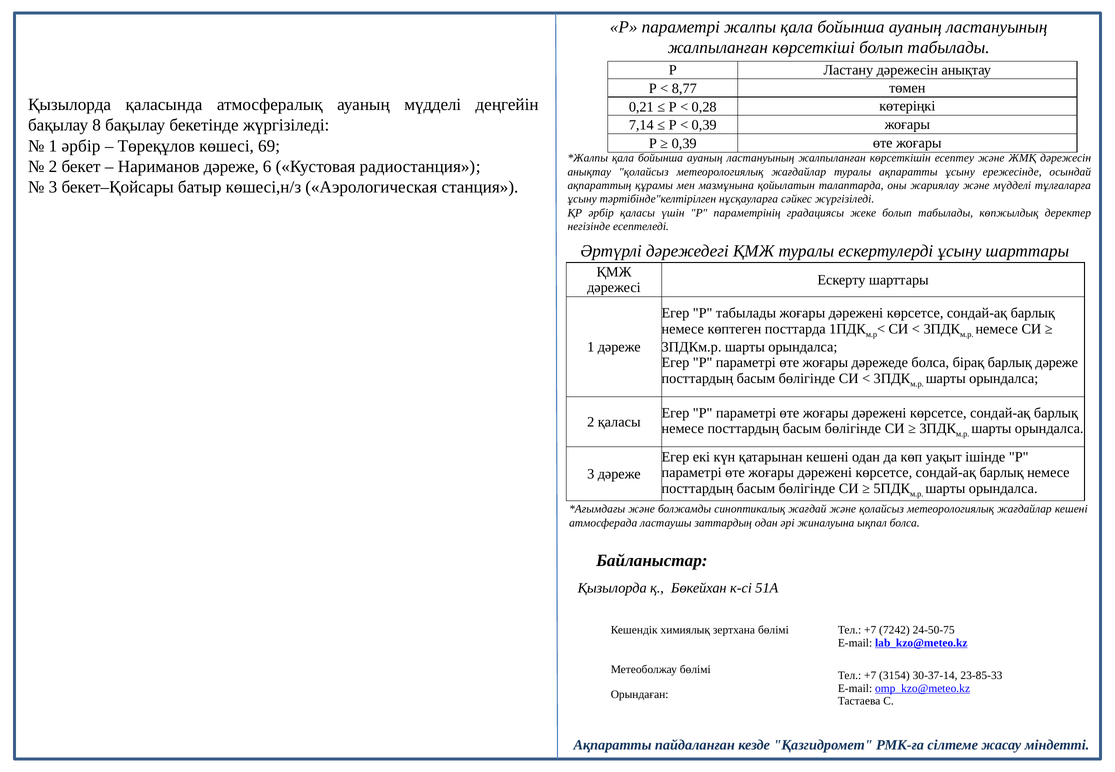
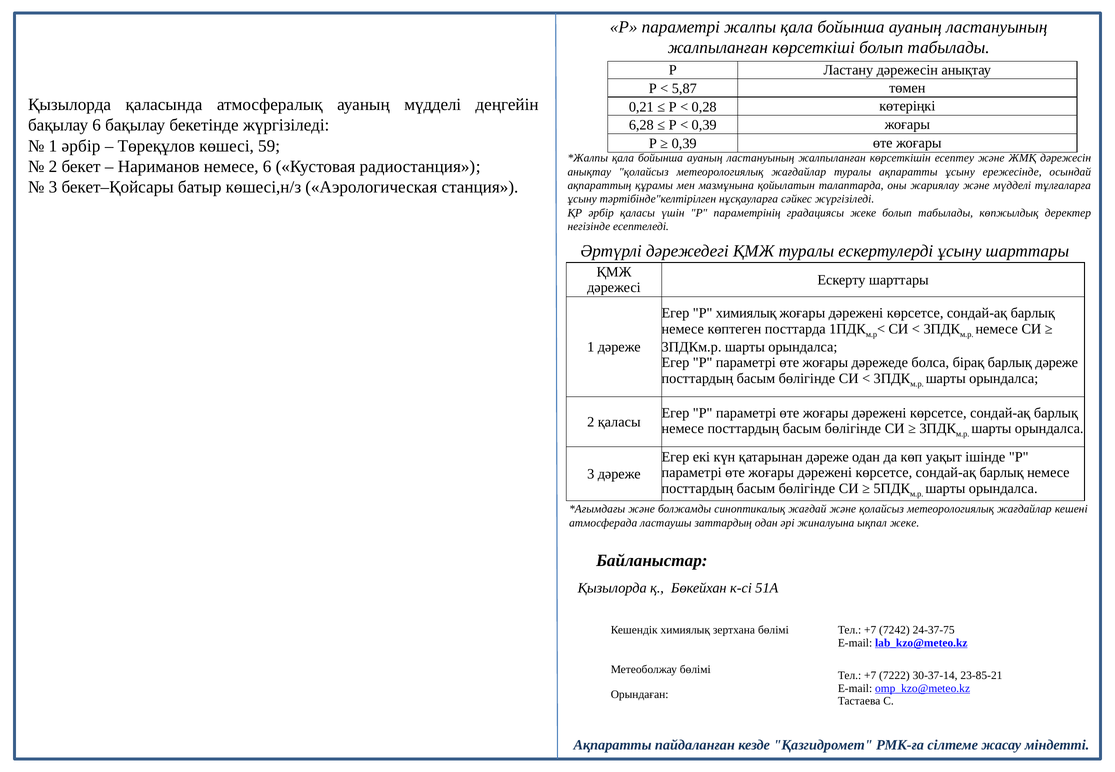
8,77: 8,77 -> 5,87
бақылау 8: 8 -> 6
7,14: 7,14 -> 6,28
69: 69 -> 59
Нариманов дәреже: дәреже -> немесе
Р табылады: табылады -> химиялық
қатарынан кешені: кешені -> дәреже
ықпал болса: болса -> жеке
24-50-75: 24-50-75 -> 24-37-75
3154: 3154 -> 7222
23-85-33: 23-85-33 -> 23-85-21
